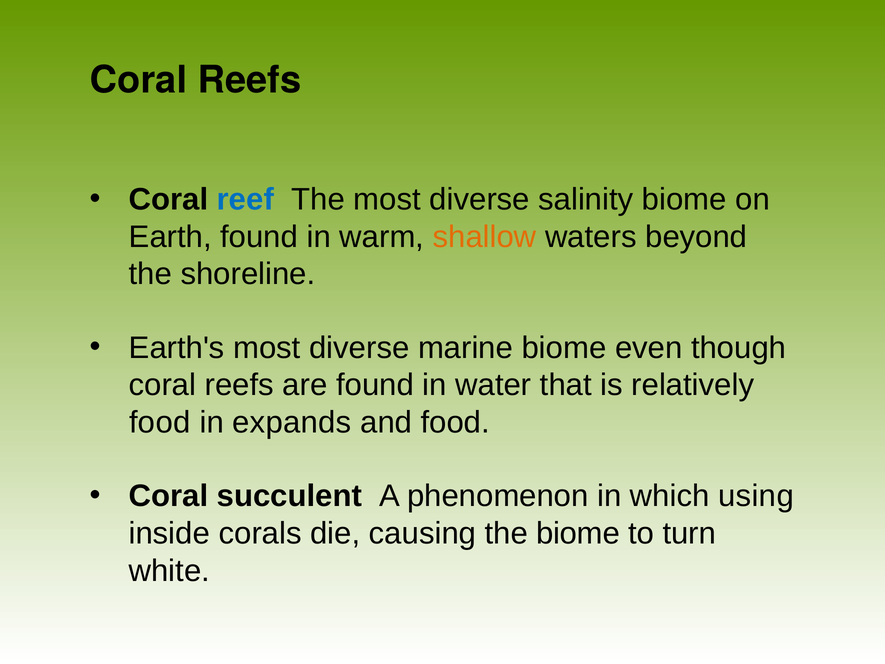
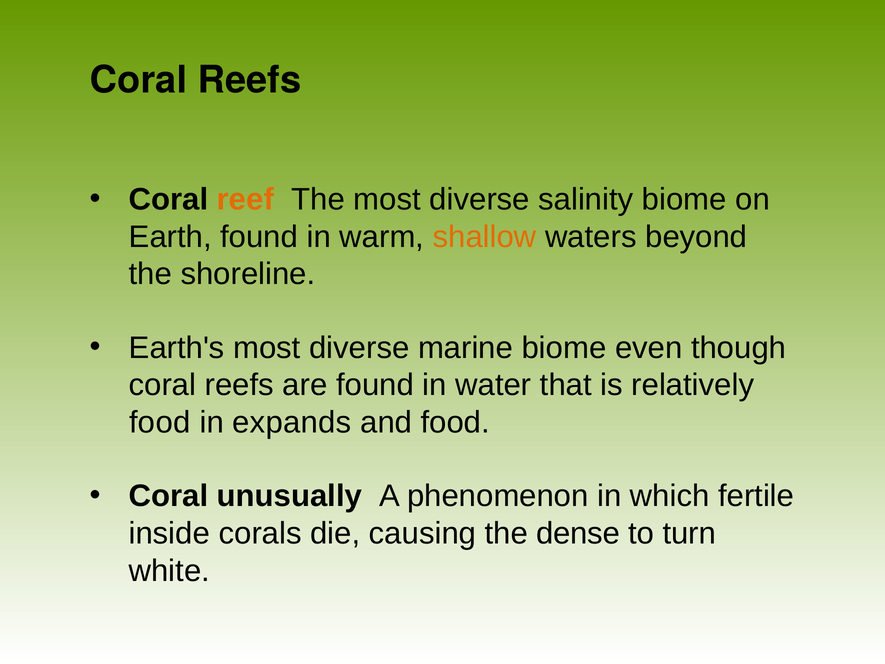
reef colour: blue -> orange
succulent: succulent -> unusually
using: using -> fertile
the biome: biome -> dense
